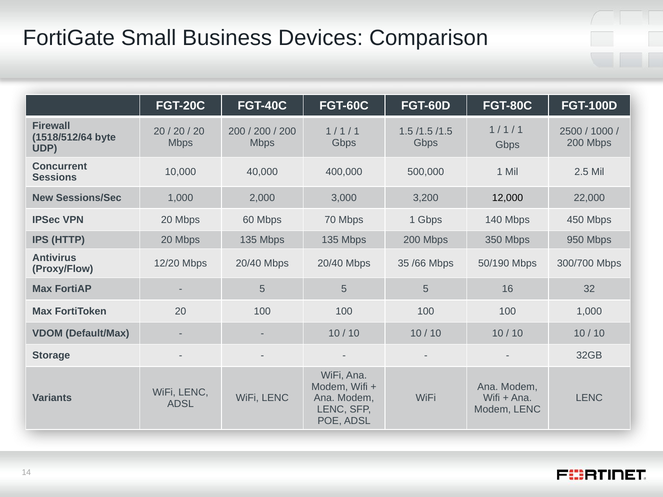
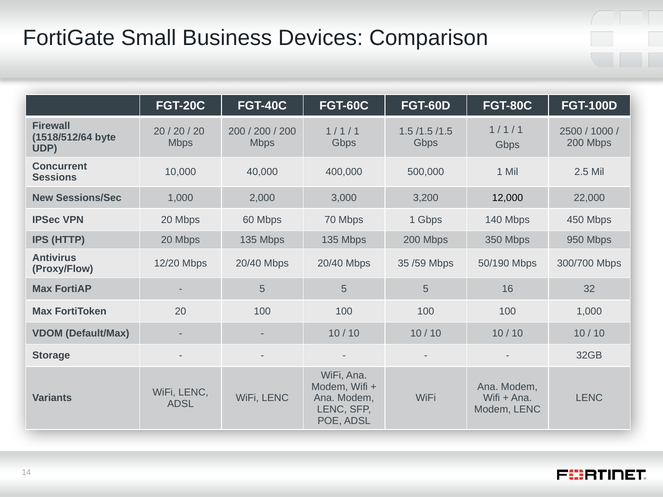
/66: /66 -> /59
